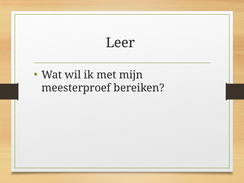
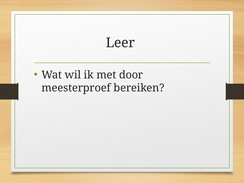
mijn: mijn -> door
